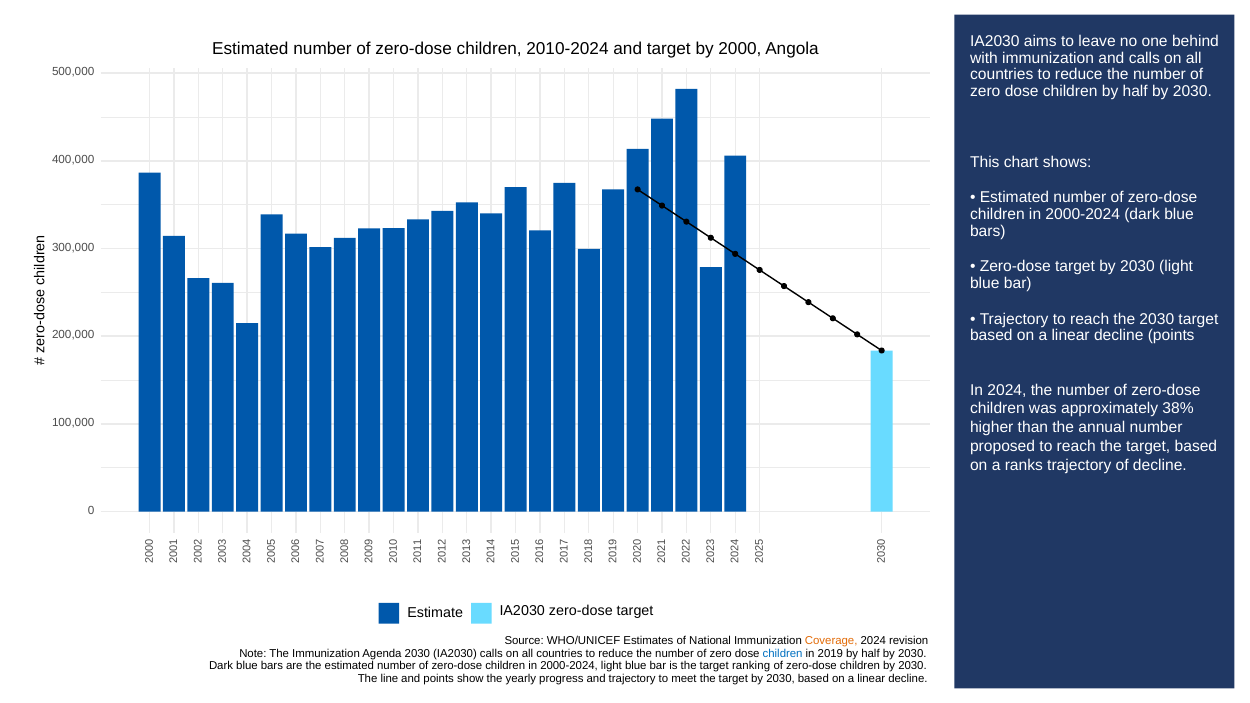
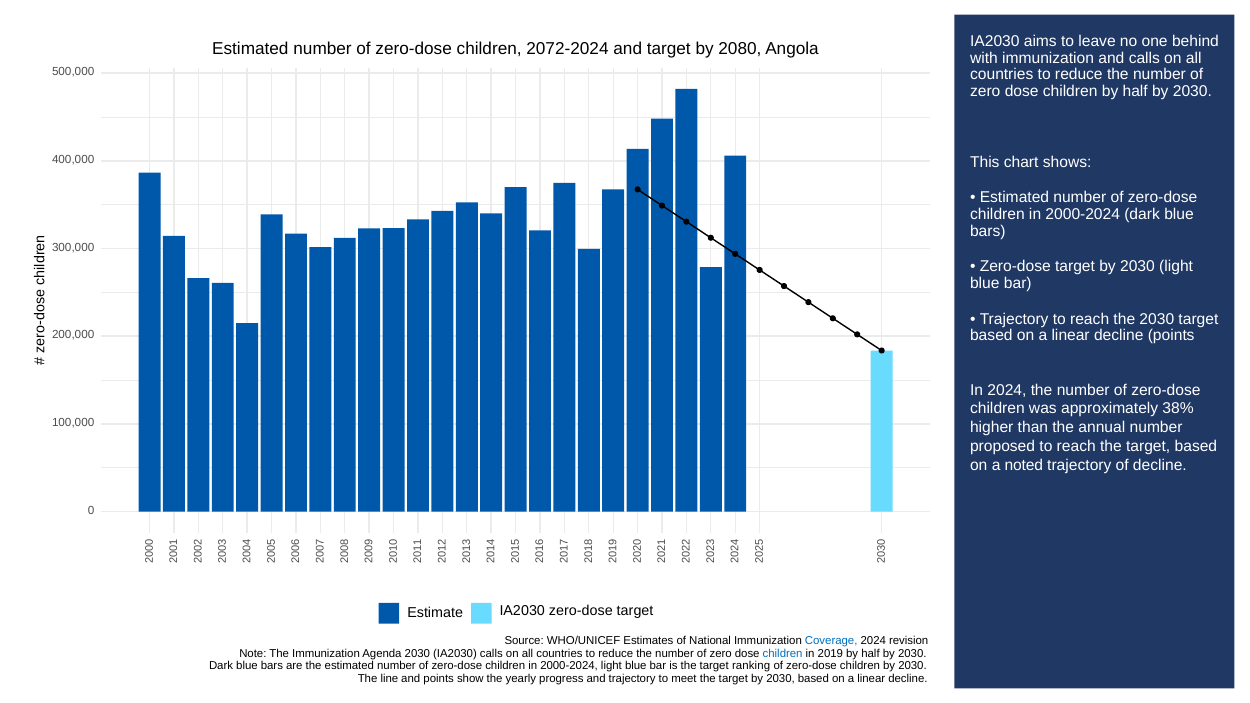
2010-2024: 2010-2024 -> 2072-2024
2000: 2000 -> 2080
ranks: ranks -> noted
Coverage colour: orange -> blue
